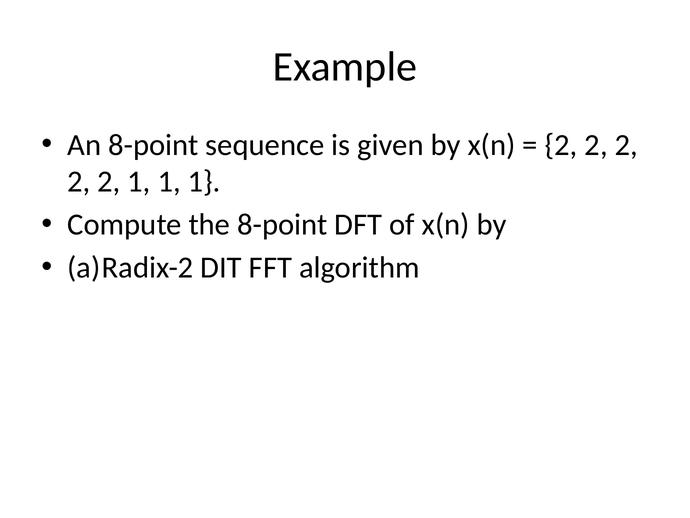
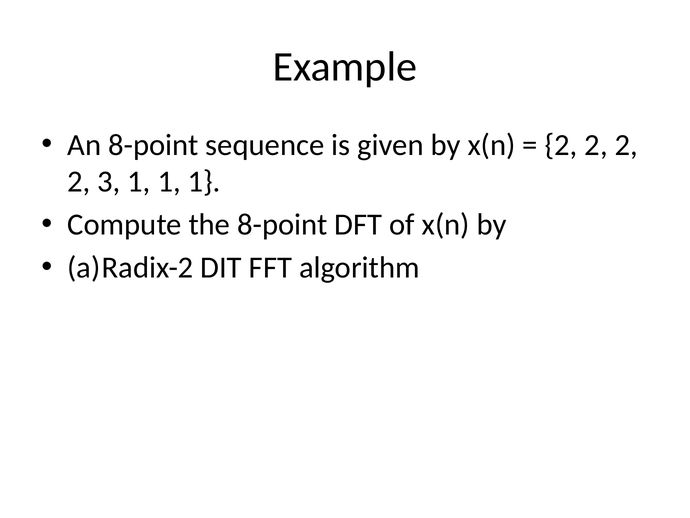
2 at (109, 182): 2 -> 3
